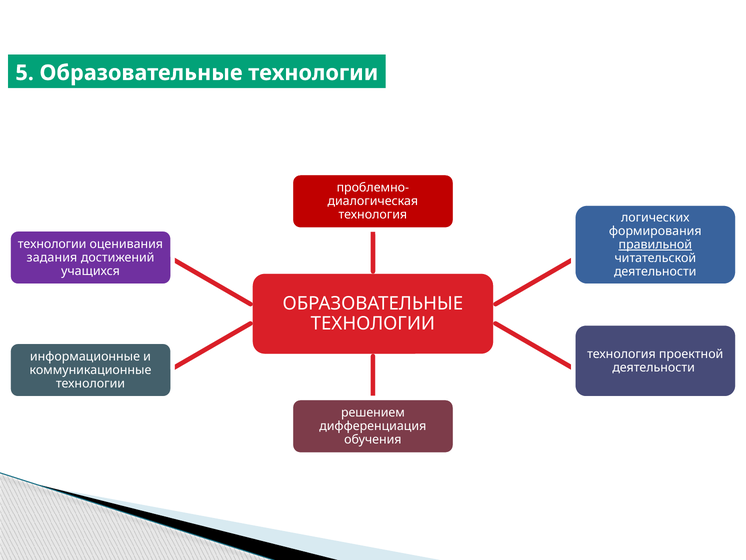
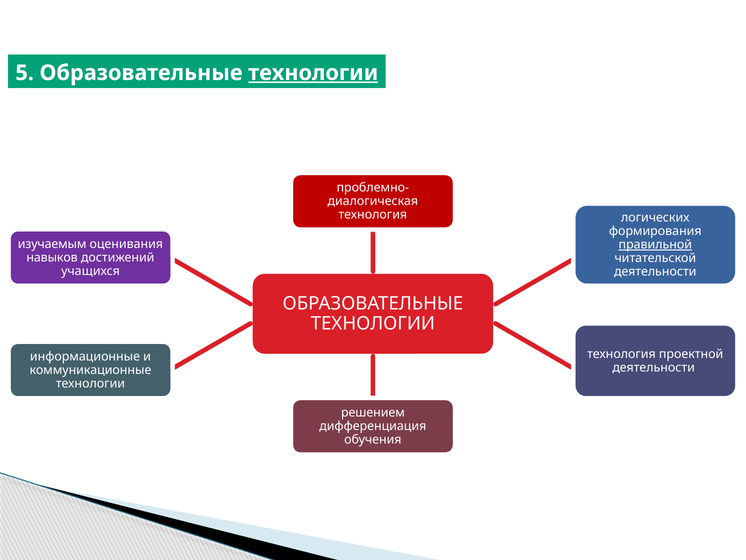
технологии at (313, 73) underline: none -> present
технологии at (52, 244): технологии -> изучаемым
задания: задания -> навыков
